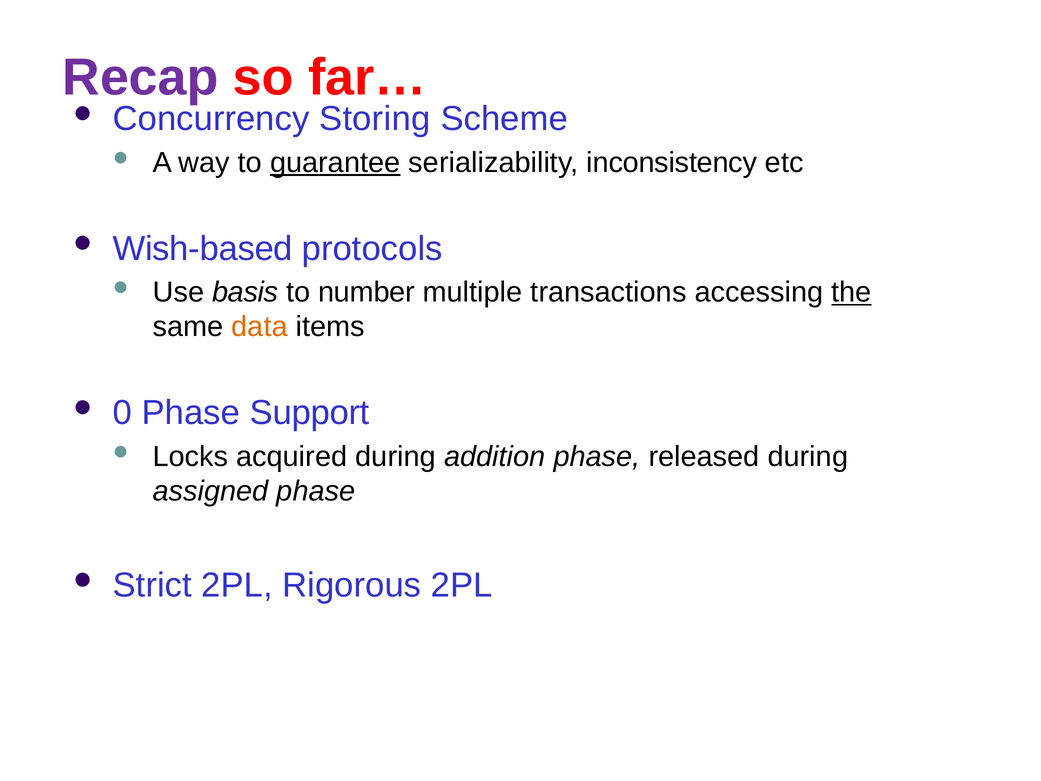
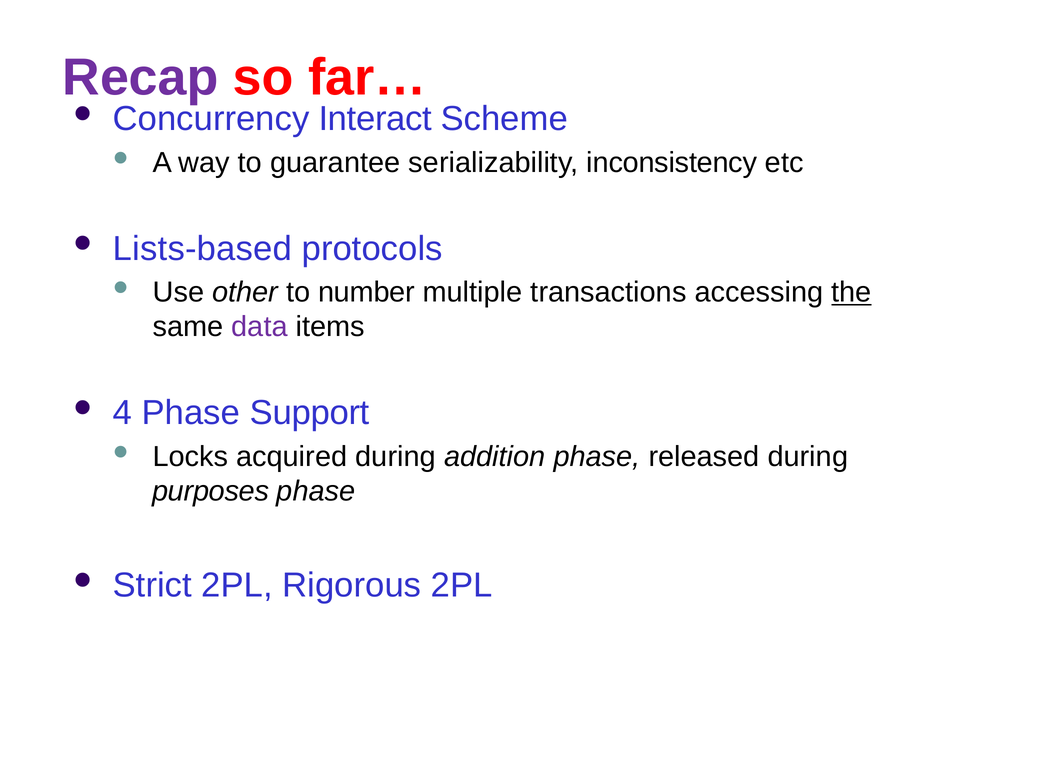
Storing: Storing -> Interact
guarantee underline: present -> none
Wish-based: Wish-based -> Lists-based
basis: basis -> other
data colour: orange -> purple
0: 0 -> 4
assigned: assigned -> purposes
